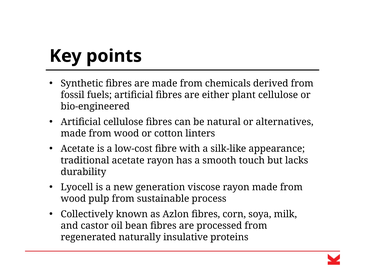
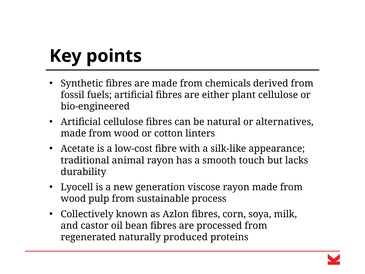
traditional acetate: acetate -> animal
insulative: insulative -> produced
